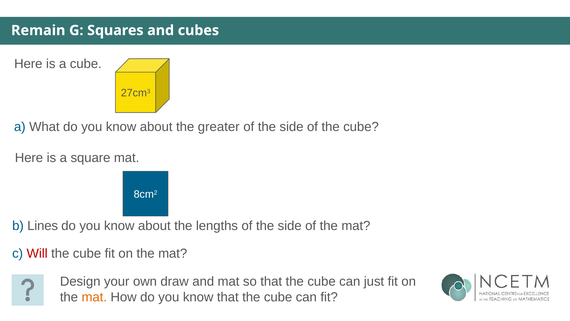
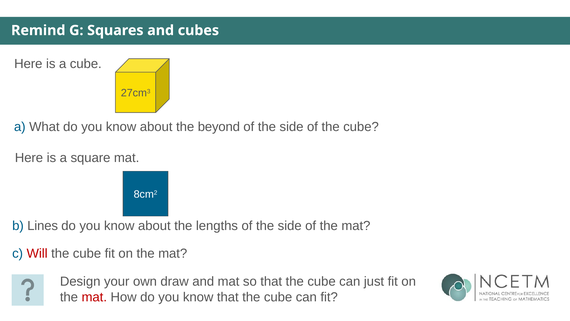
Remain: Remain -> Remind
greater: greater -> beyond
mat at (94, 297) colour: orange -> red
